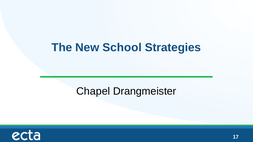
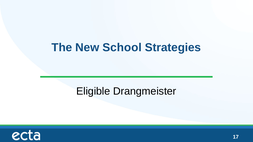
Chapel: Chapel -> Eligible
